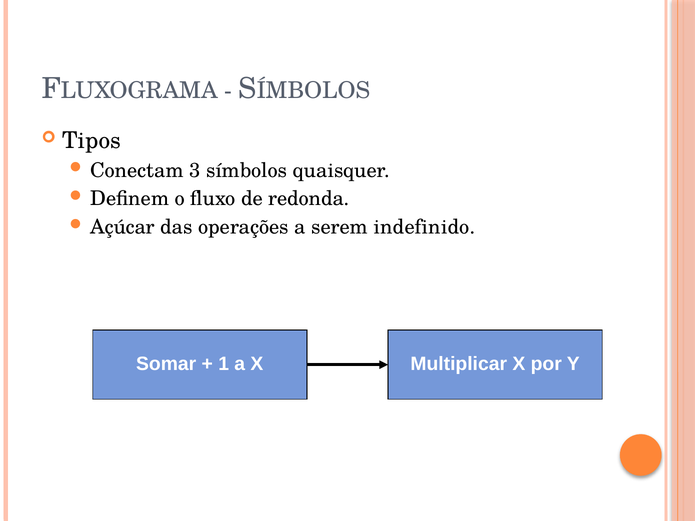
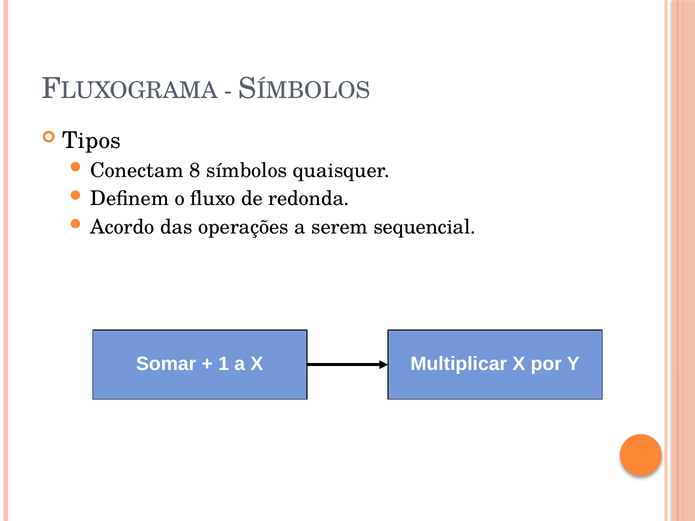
3: 3 -> 8
Açúcar: Açúcar -> Acordo
indefinido: indefinido -> sequencial
